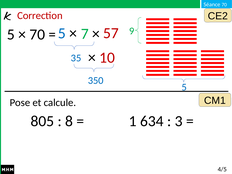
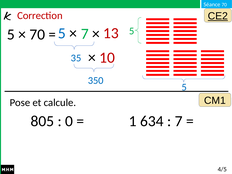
CE2 underline: none -> present
9 at (132, 31): 9 -> 5
57: 57 -> 13
8: 8 -> 0
3 at (179, 121): 3 -> 7
